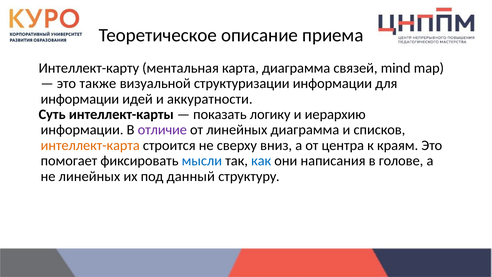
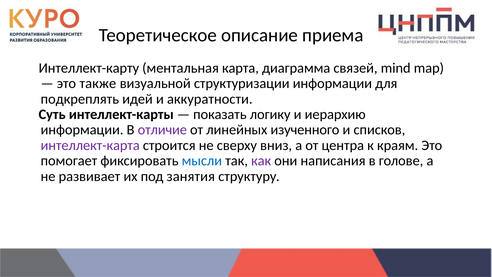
информации at (80, 99): информации -> подкреплять
линейных диаграмма: диаграмма -> изученного
интеллект-карта colour: orange -> purple
как colour: blue -> purple
не линейных: линейных -> развивает
данный: данный -> занятия
